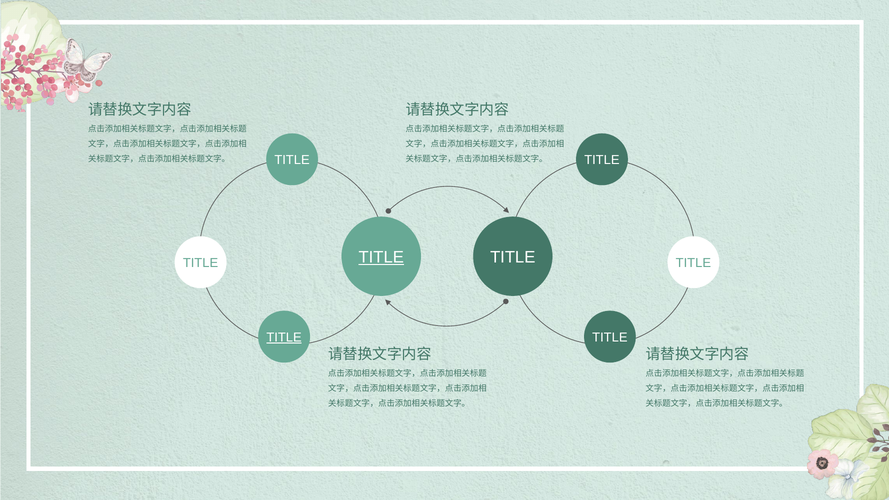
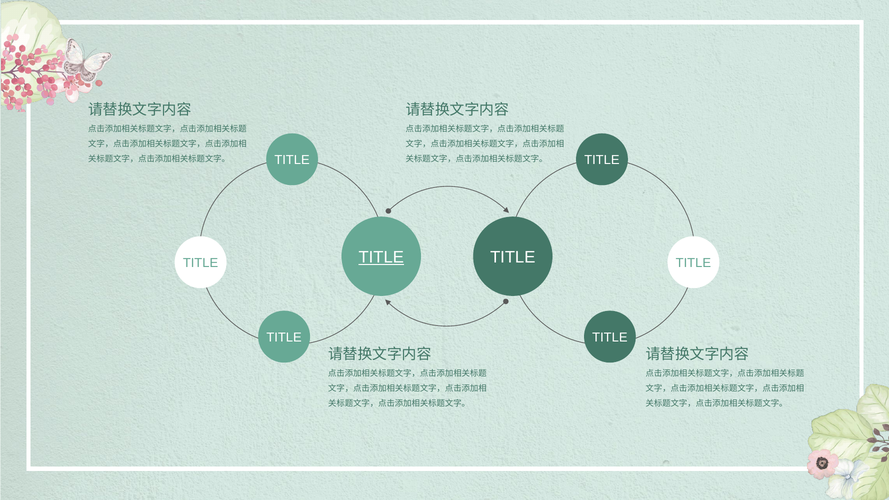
TITLE at (284, 338) underline: present -> none
